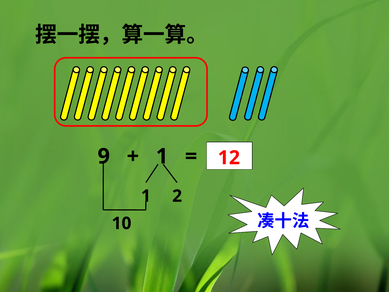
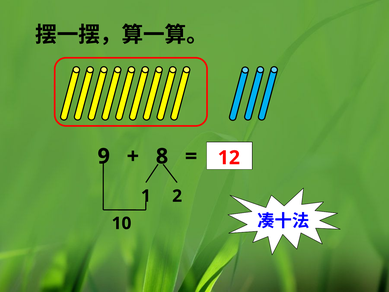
1 at (162, 156): 1 -> 8
